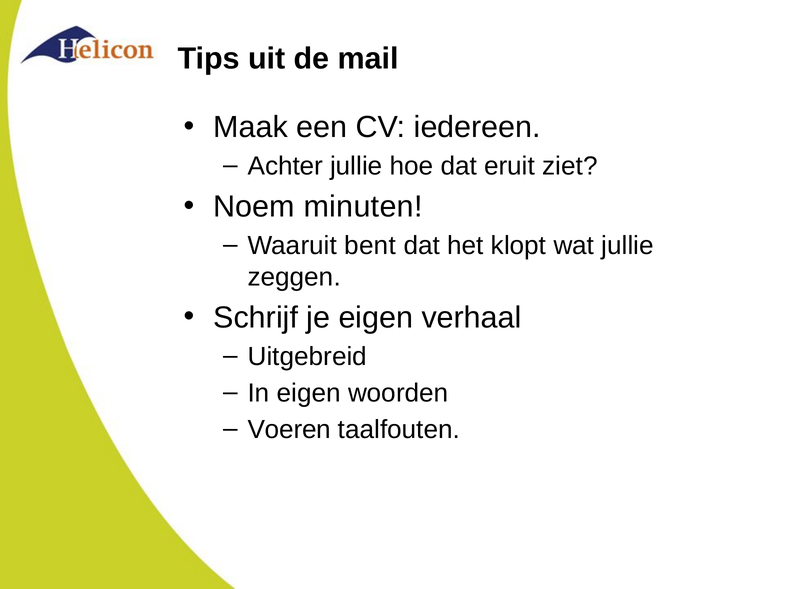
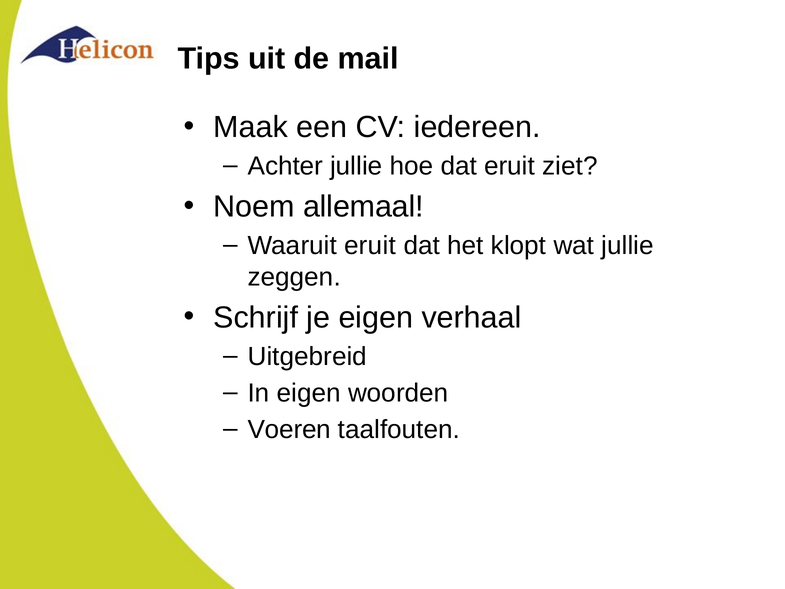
minuten: minuten -> allemaal
Waaruit bent: bent -> eruit
